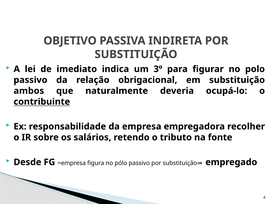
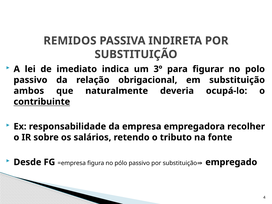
OBJETIVO: OBJETIVO -> REMIDOS
